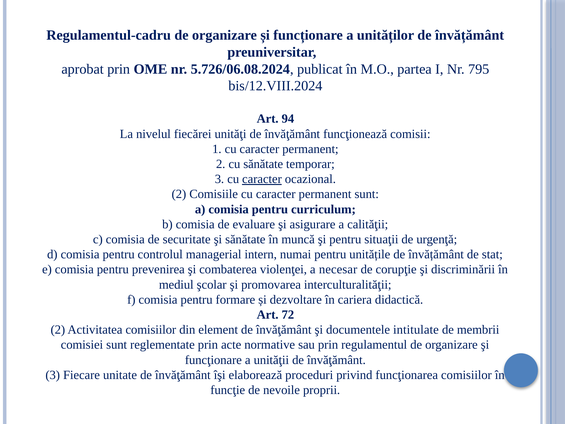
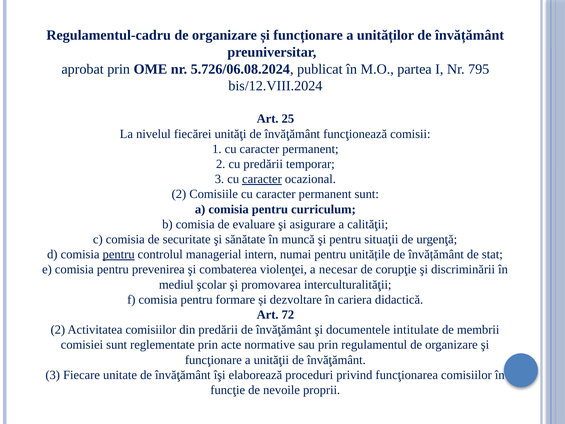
94: 94 -> 25
cu sănătate: sănătate -> predării
pentru at (119, 254) underline: none -> present
din element: element -> predării
